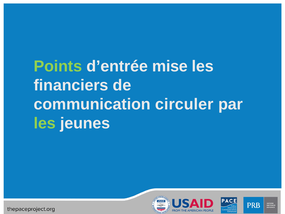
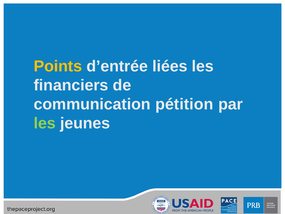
Points colour: light green -> yellow
mise: mise -> liées
circuler: circuler -> pétition
